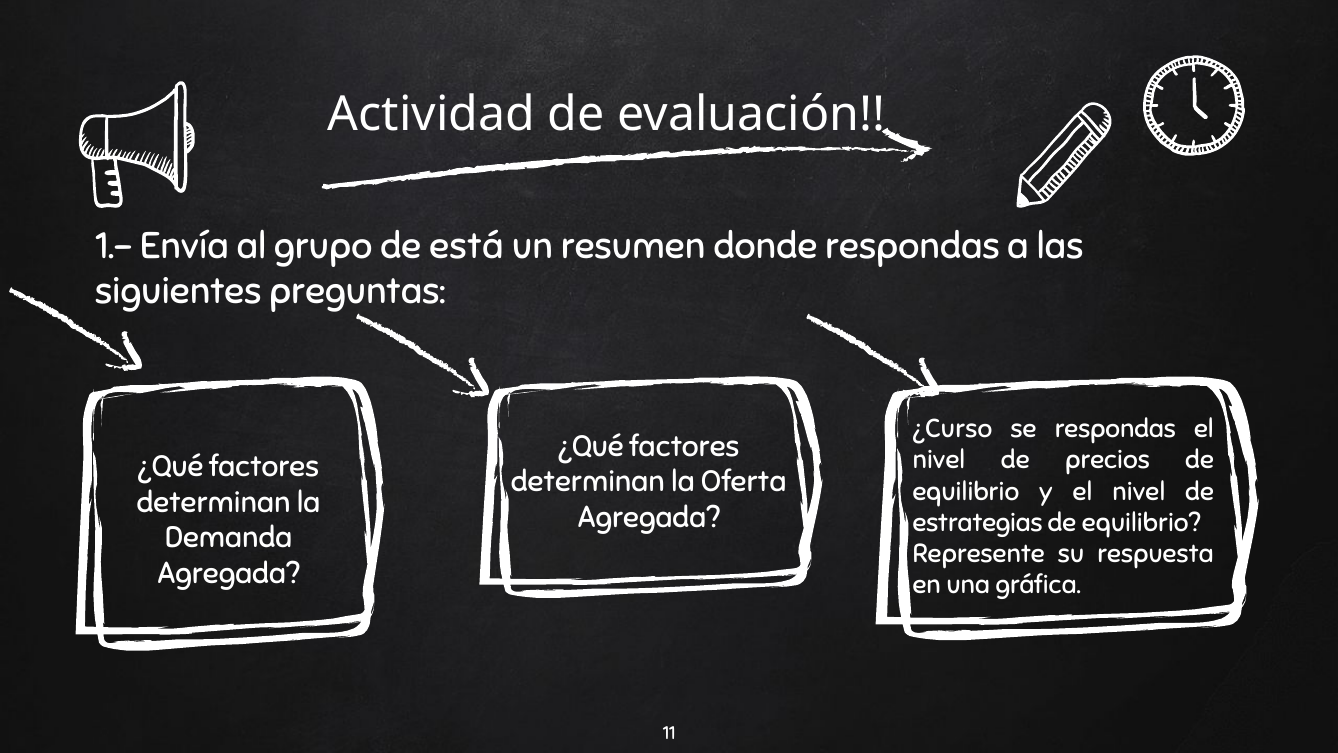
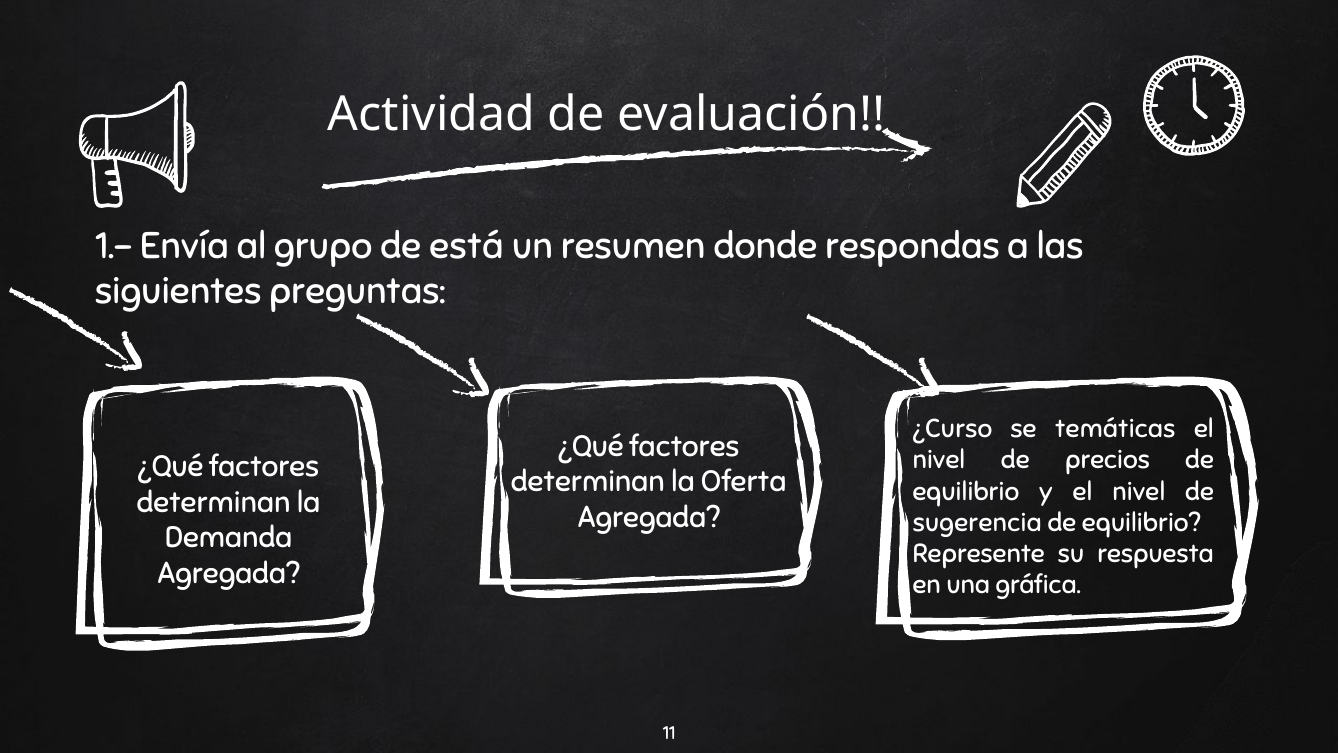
se respondas: respondas -> temáticas
estrategias: estrategias -> sugerencia
